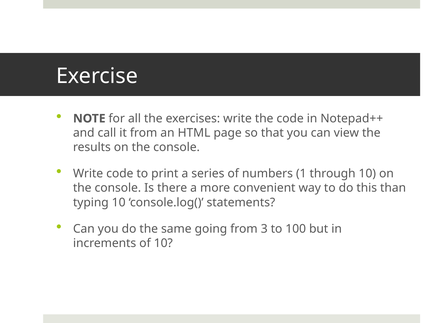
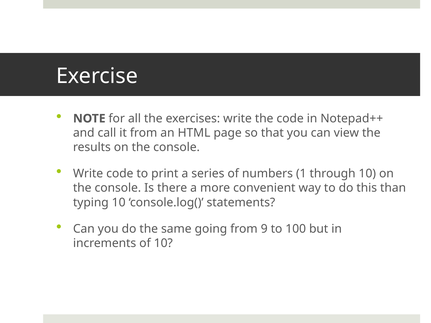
3: 3 -> 9
